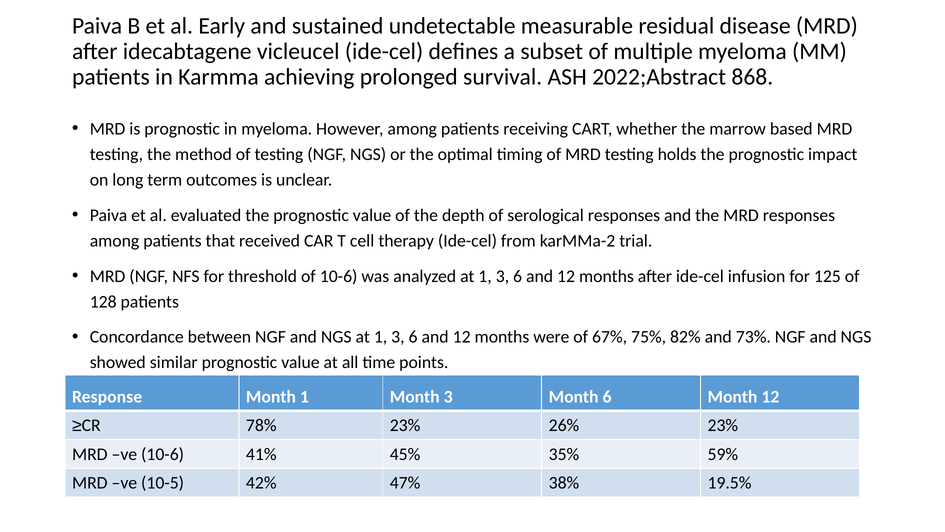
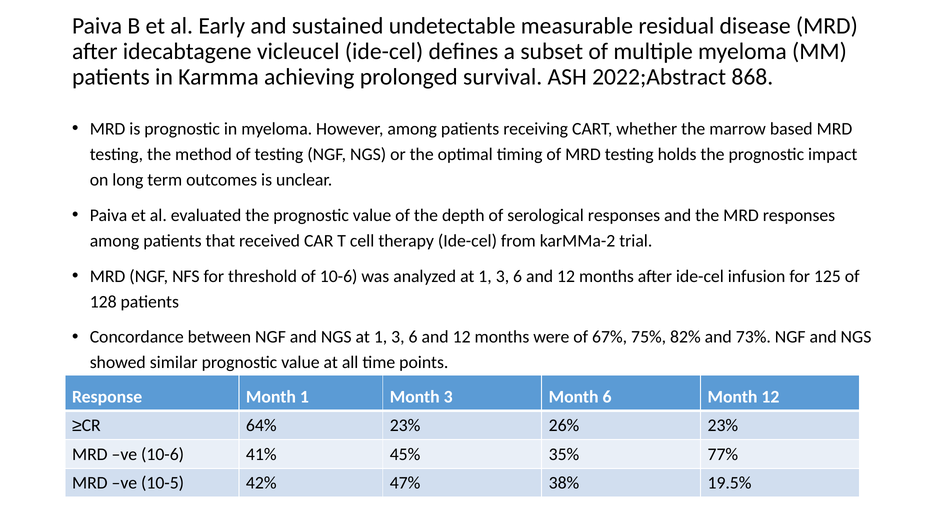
78%: 78% -> 64%
59%: 59% -> 77%
